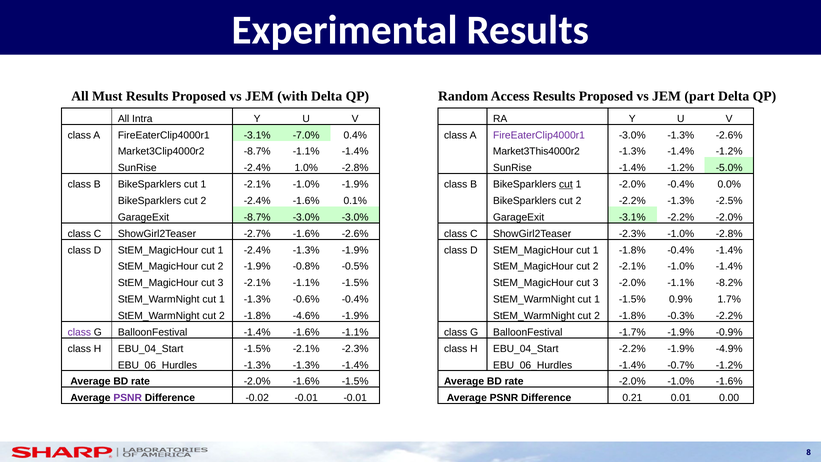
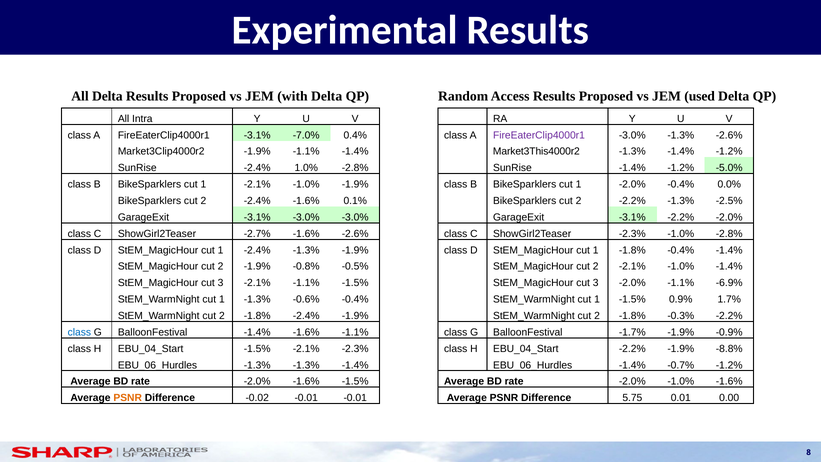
All Must: Must -> Delta
part: part -> used
Market3Clip4000r2 -8.7%: -8.7% -> -1.9%
cut at (566, 184) underline: present -> none
-8.7% at (257, 217): -8.7% -> -3.1%
-8.2%: -8.2% -> -6.9%
-1.8% -4.6%: -4.6% -> -2.4%
class at (79, 332) colour: purple -> blue
-4.9%: -4.9% -> -8.8%
PSNR at (128, 398) colour: purple -> orange
0.21: 0.21 -> 5.75
